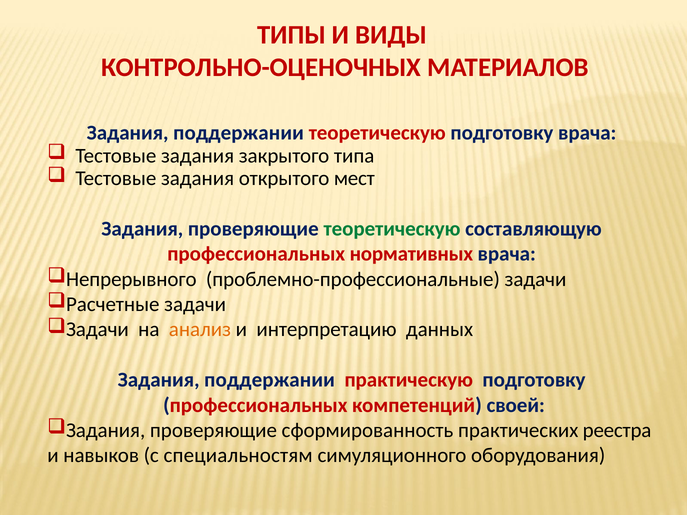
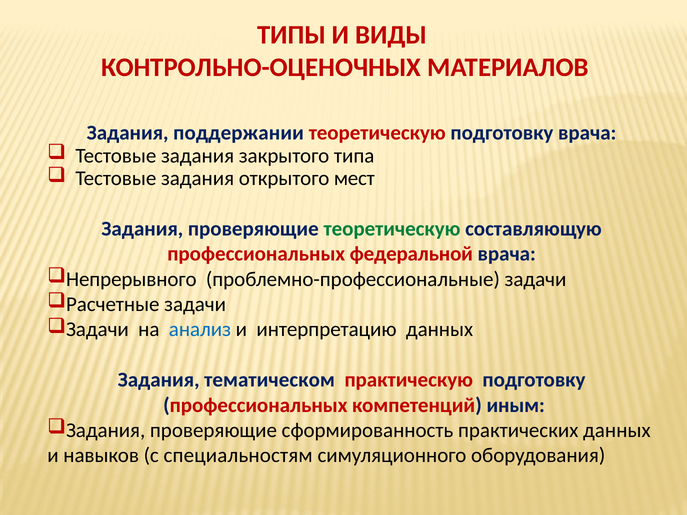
нормативных: нормативных -> федеральной
анализ colour: orange -> blue
поддержании at (270, 380): поддержании -> тематическом
своей: своей -> иным
практических реестра: реестра -> данных
